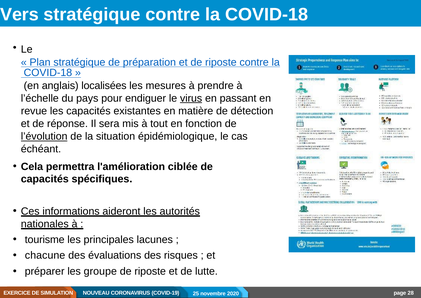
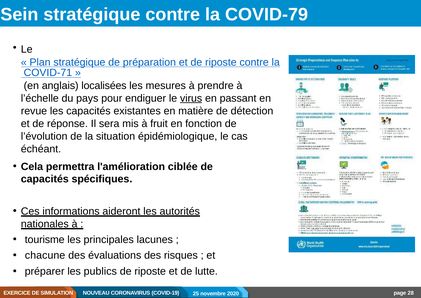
Vers: Vers -> Sein
stratégique contre la COVID-18: COVID-18 -> COVID-79
COVID-18 at (48, 73): COVID-18 -> COVID-71
tout: tout -> fruit
l’évolution underline: present -> none
groupe: groupe -> publics
